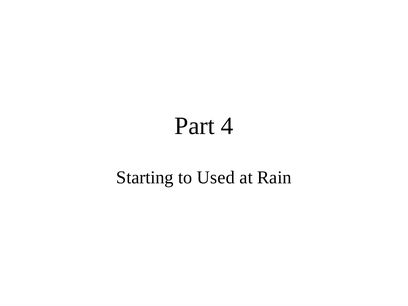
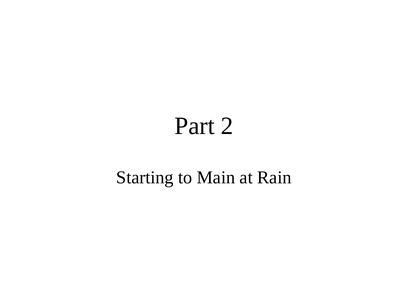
4: 4 -> 2
Used: Used -> Main
